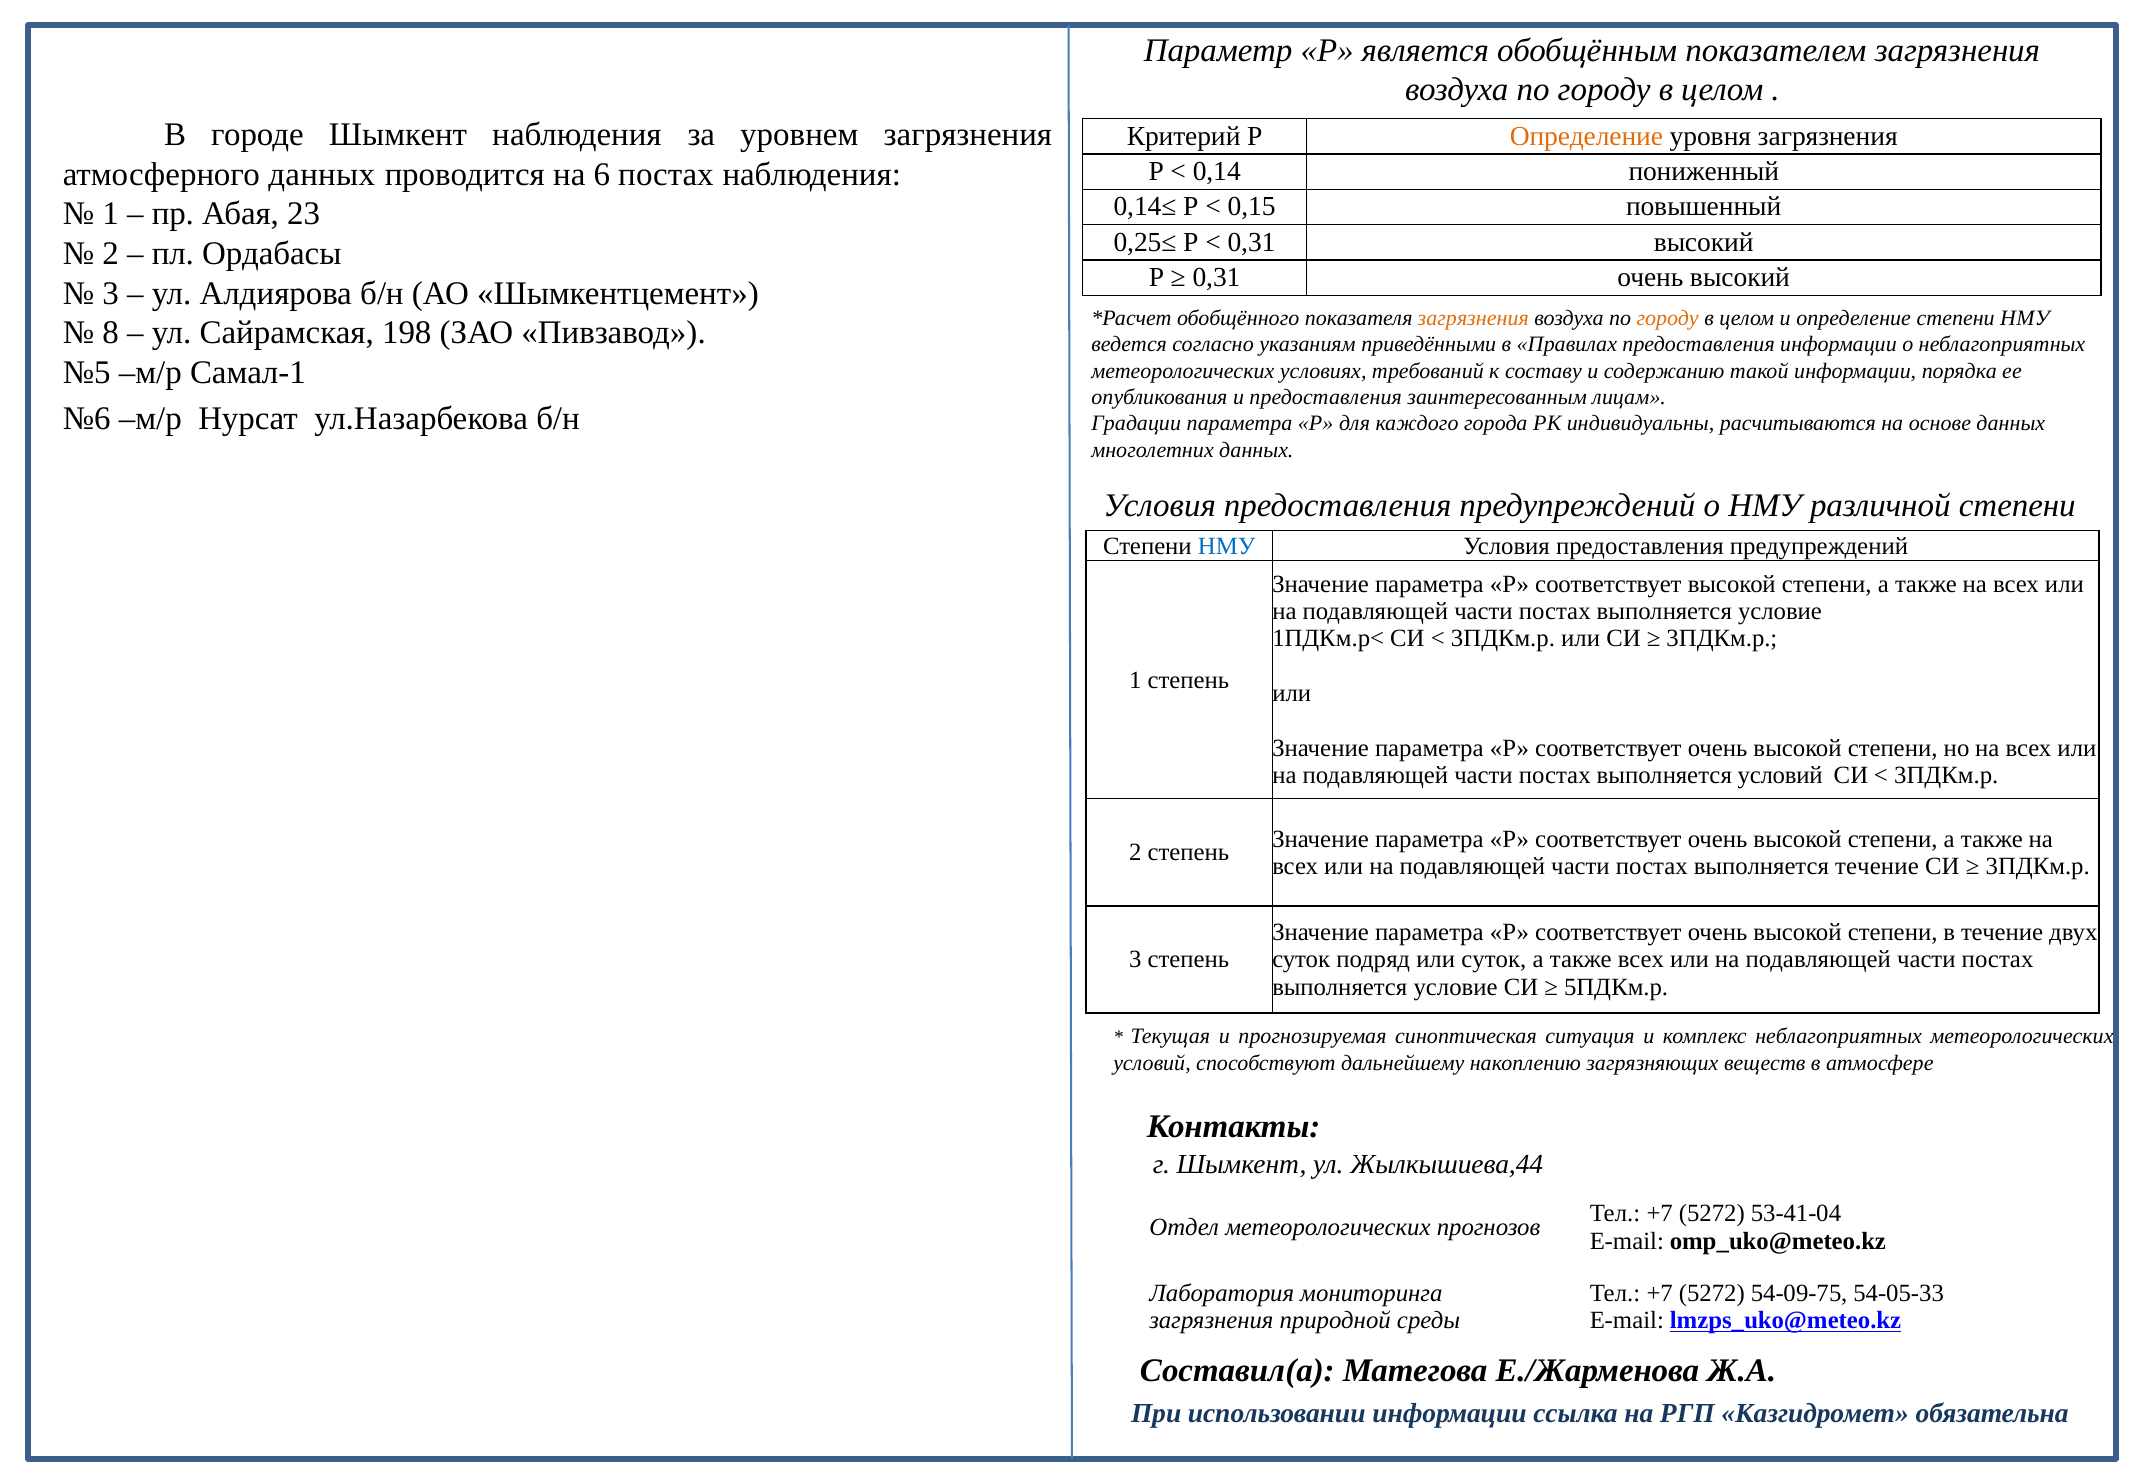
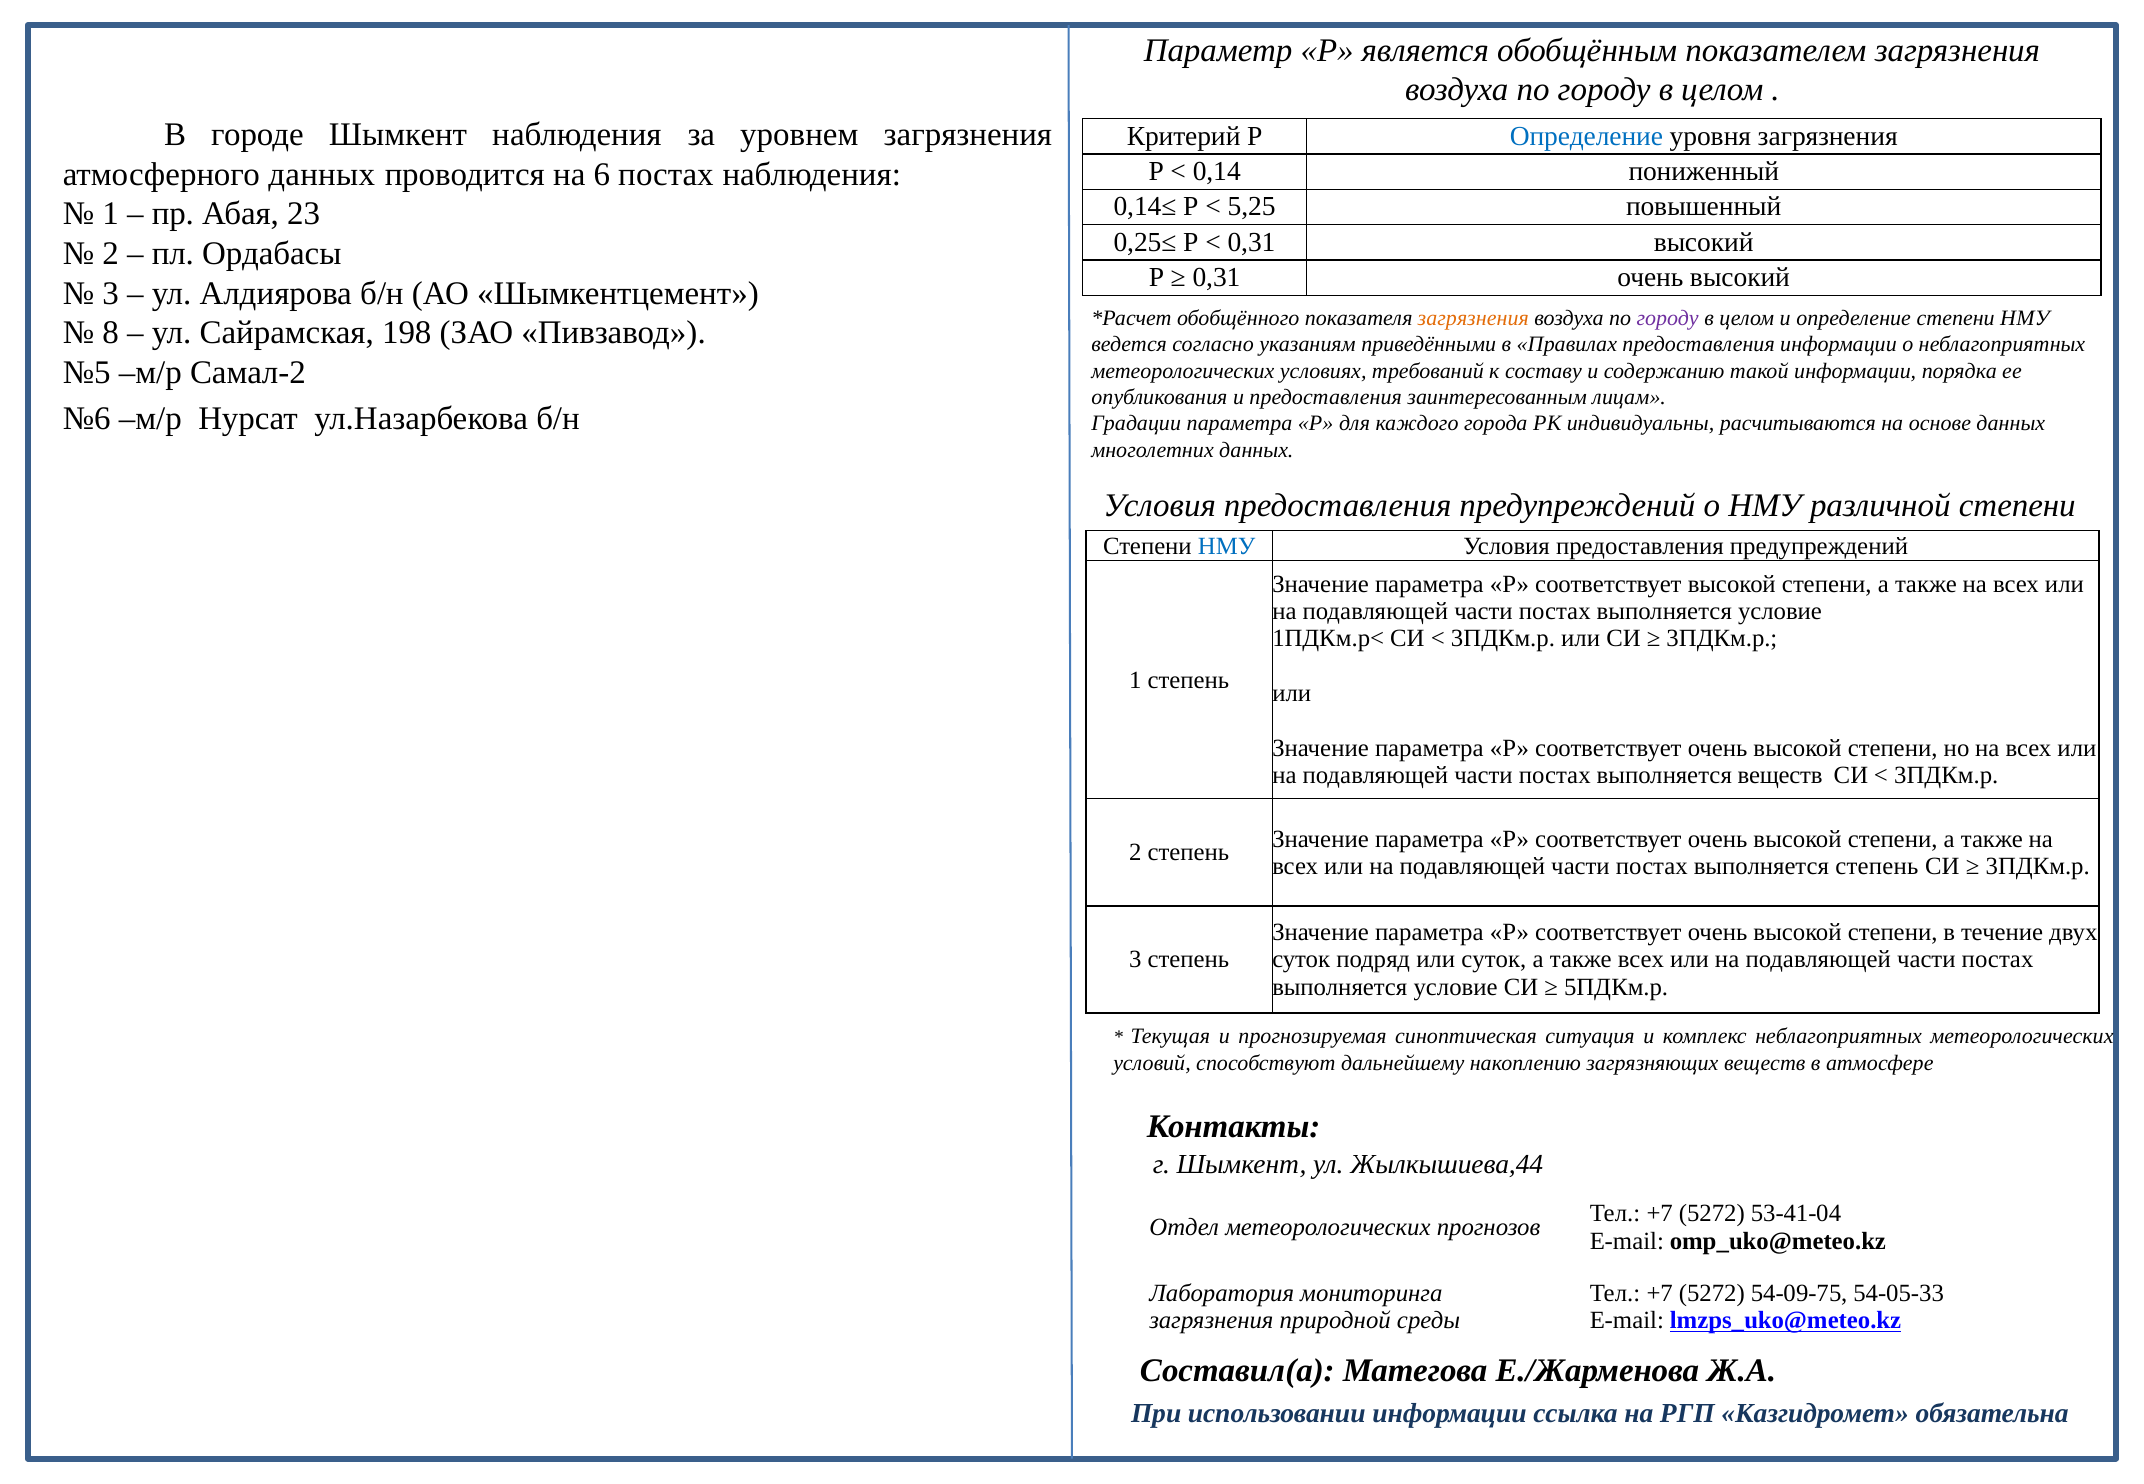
Определение at (1586, 136) colour: orange -> blue
0,15: 0,15 -> 5,25
городу at (1668, 318) colour: orange -> purple
Самал-1: Самал-1 -> Самал-2
выполняется условий: условий -> веществ
выполняется течение: течение -> степень
